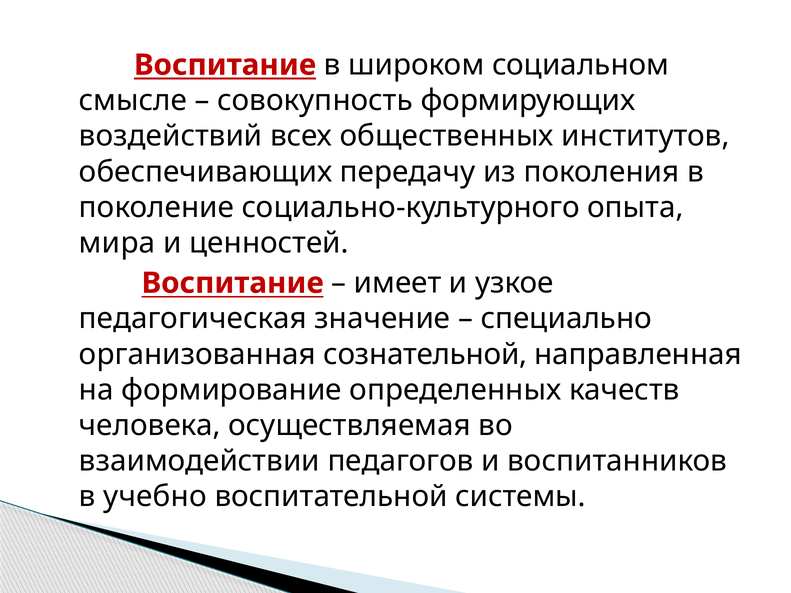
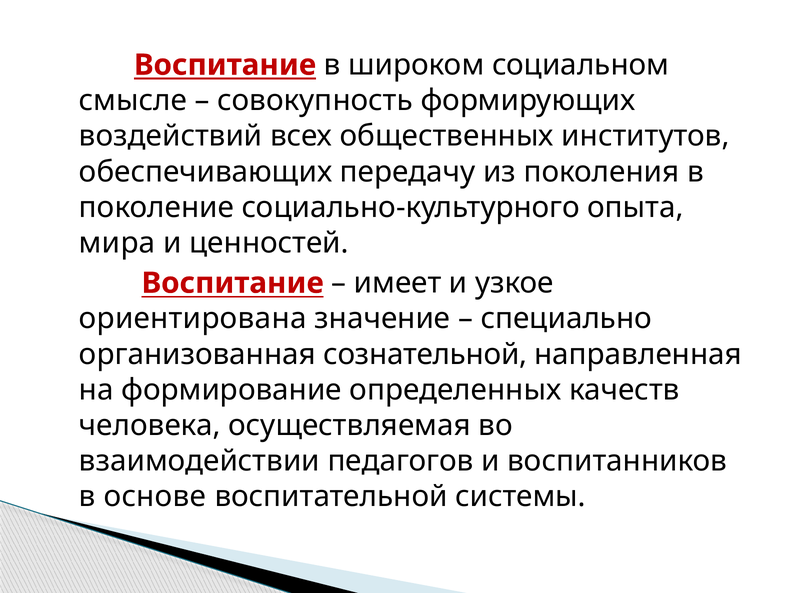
педагогическая: педагогическая -> ориентирована
учебно: учебно -> основе
